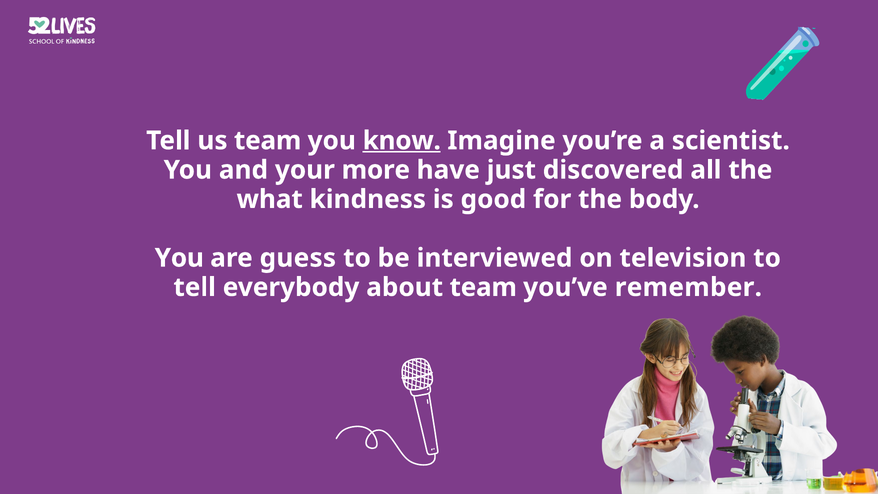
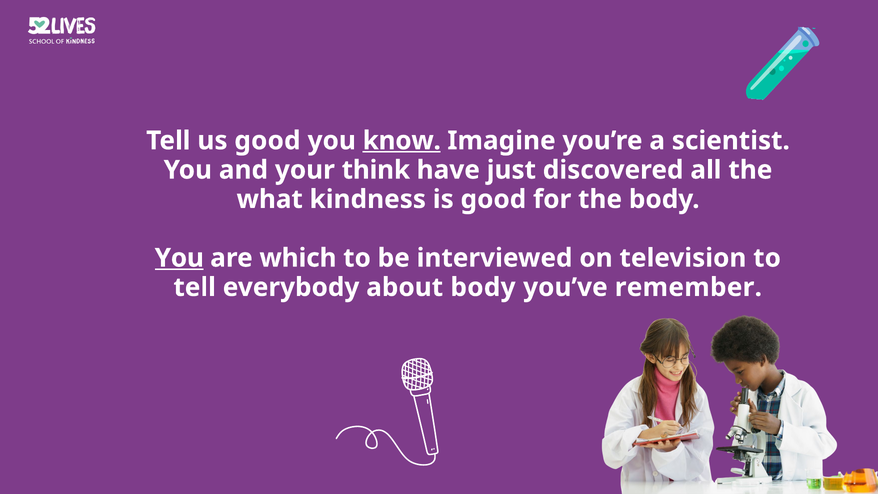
us team: team -> good
more: more -> think
You at (179, 258) underline: none -> present
guess: guess -> which
about team: team -> body
